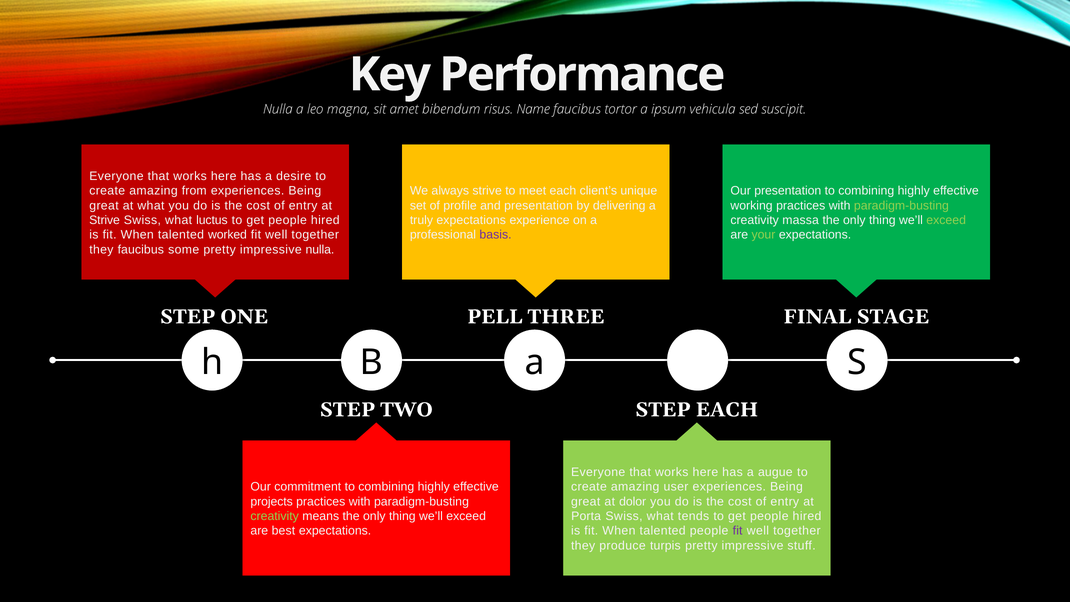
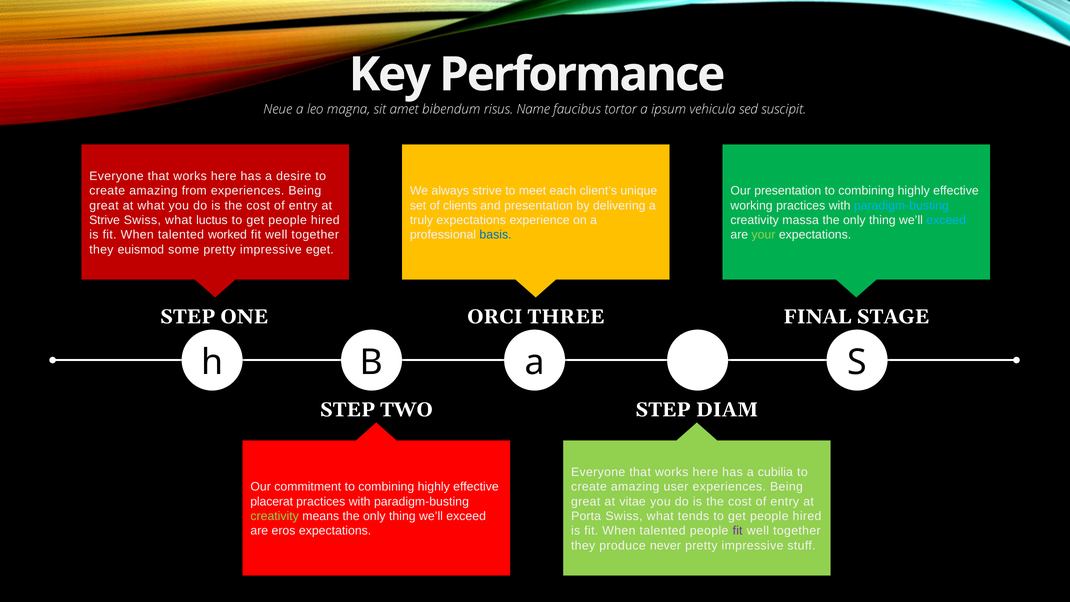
Nulla at (278, 109): Nulla -> Neue
profile: profile -> clients
paradigm-busting at (901, 205) colour: light green -> light blue
exceed at (946, 220) colour: light green -> light blue
basis colour: purple -> blue
they faucibus: faucibus -> euismod
impressive nulla: nulla -> eget
PELL: PELL -> ORCI
STEP EACH: EACH -> DIAM
augue: augue -> cubilia
projects: projects -> placerat
dolor: dolor -> vitae
best: best -> eros
turpis: turpis -> never
